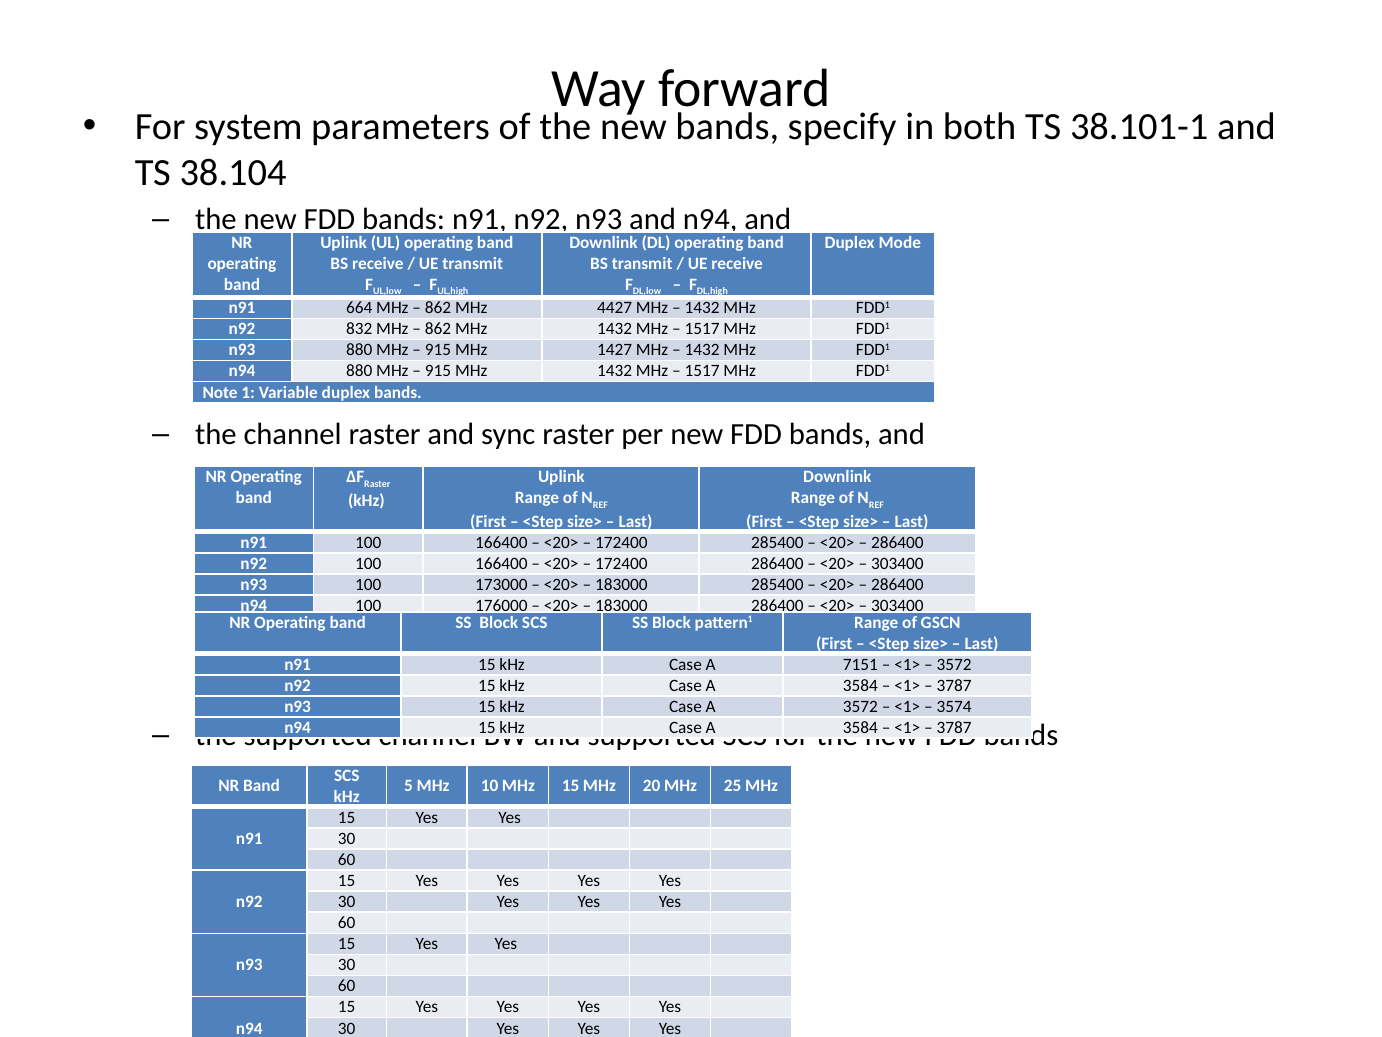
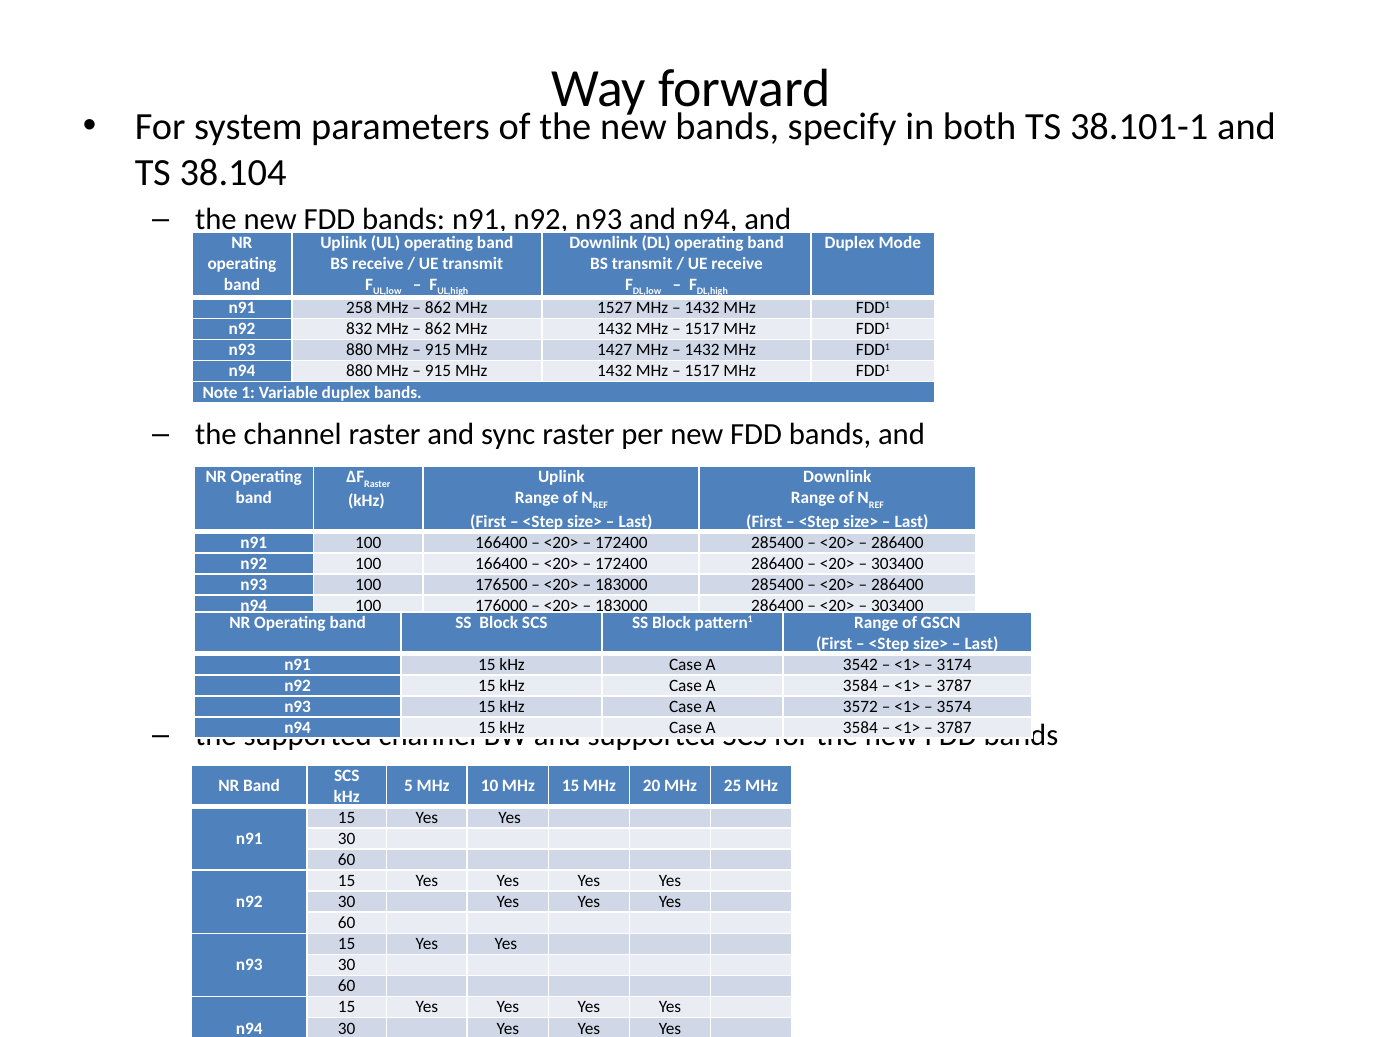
664: 664 -> 258
4427: 4427 -> 1527
173000: 173000 -> 176500
7151: 7151 -> 3542
3572 at (954, 664): 3572 -> 3174
